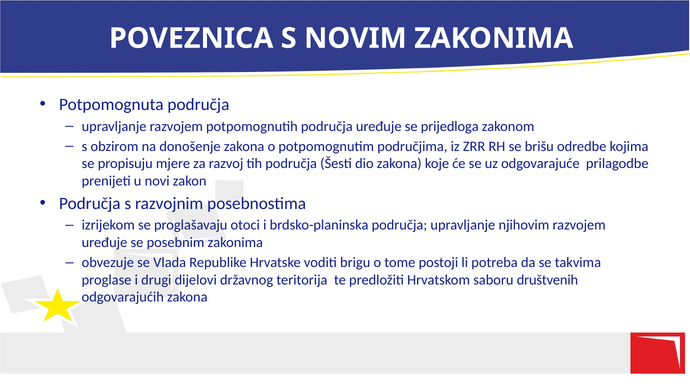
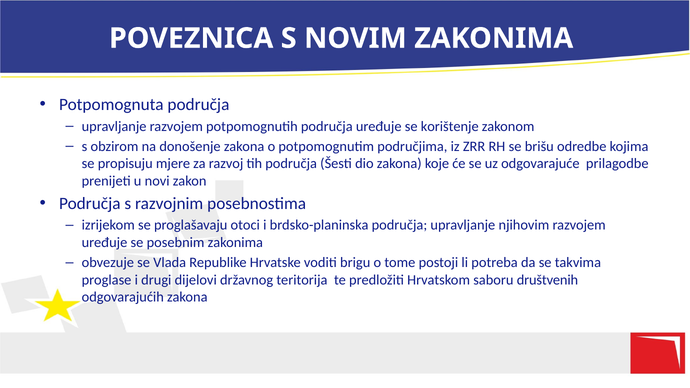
prijedloga: prijedloga -> korištenje
